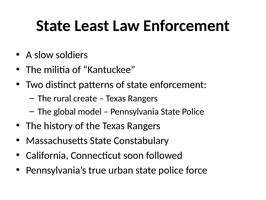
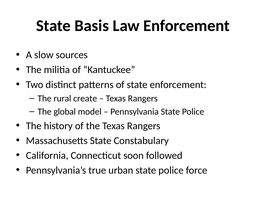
Least: Least -> Basis
soldiers: soldiers -> sources
